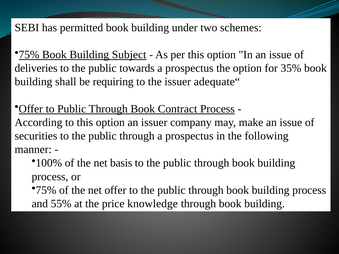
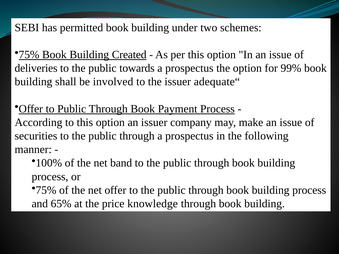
Subject: Subject -> Created
35%: 35% -> 99%
requiring: requiring -> involved
Contract: Contract -> Payment
basis: basis -> band
55%: 55% -> 65%
